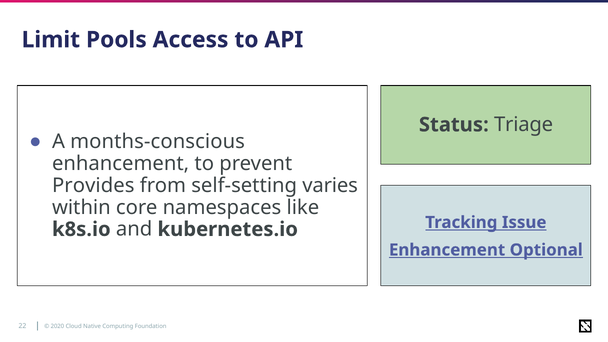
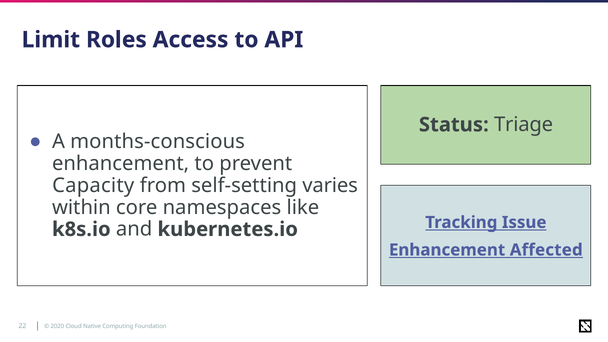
Pools: Pools -> Roles
Provides: Provides -> Capacity
Optional: Optional -> Affected
